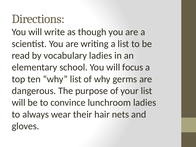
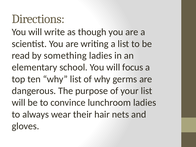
vocabulary: vocabulary -> something
